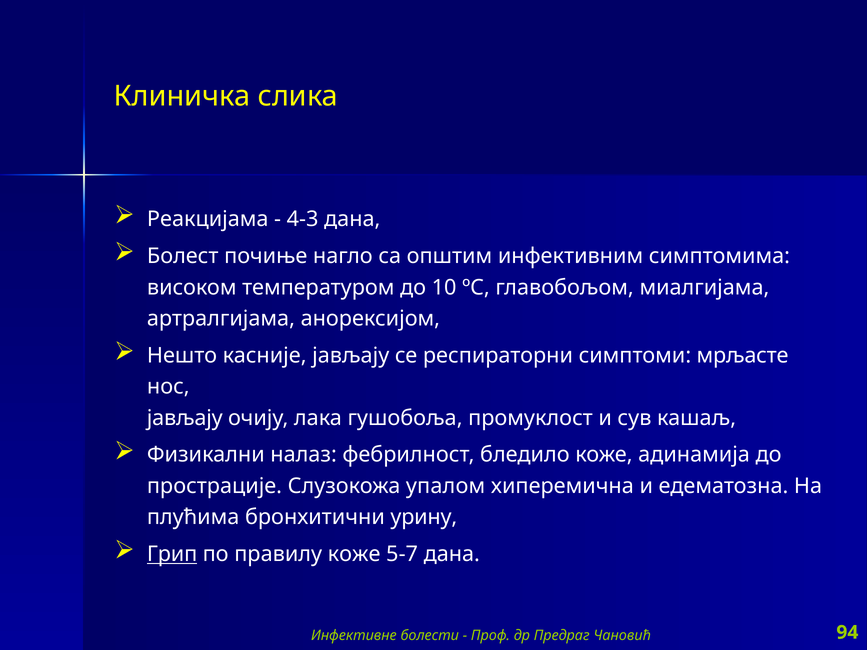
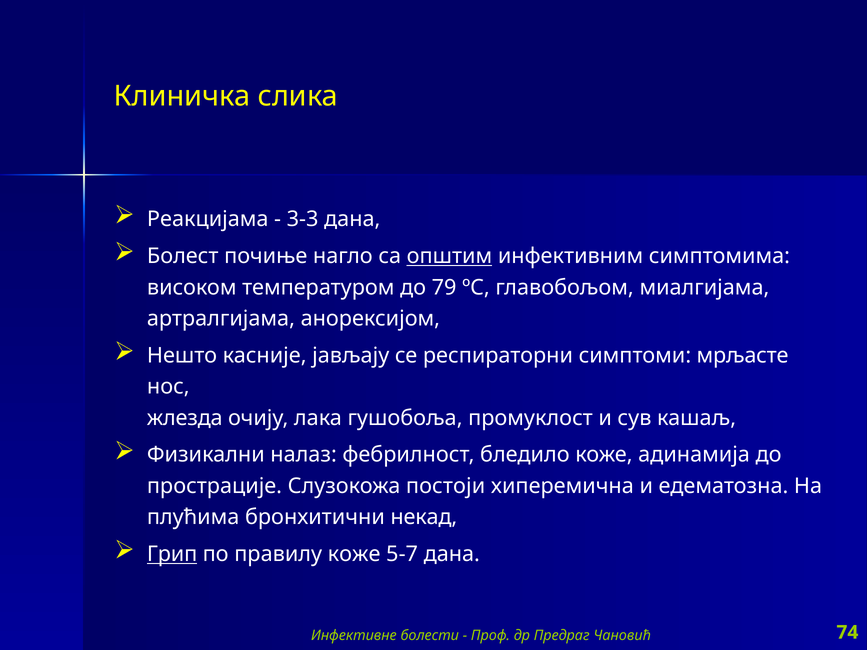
4-3: 4-3 -> 3-3
општим underline: none -> present
10: 10 -> 79
јављају at (185, 418): јављају -> жлезда
упалом: упалом -> постоји
урину: урину -> некад
94: 94 -> 74
